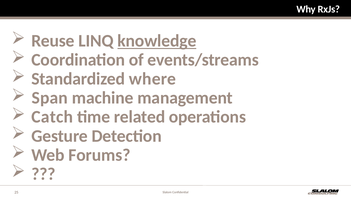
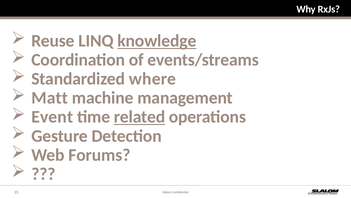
Span: Span -> Matt
Catch: Catch -> Event
related underline: none -> present
